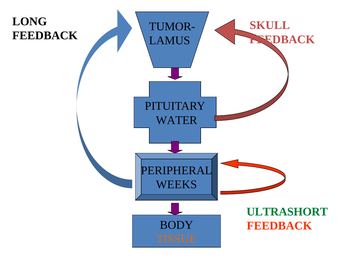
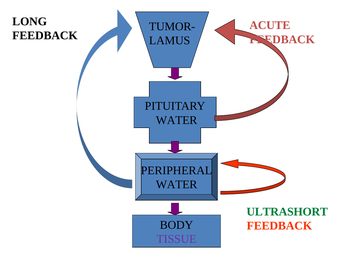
SKULL: SKULL -> ACUTE
WEEKS at (176, 184): WEEKS -> WATER
TISSUE colour: orange -> purple
